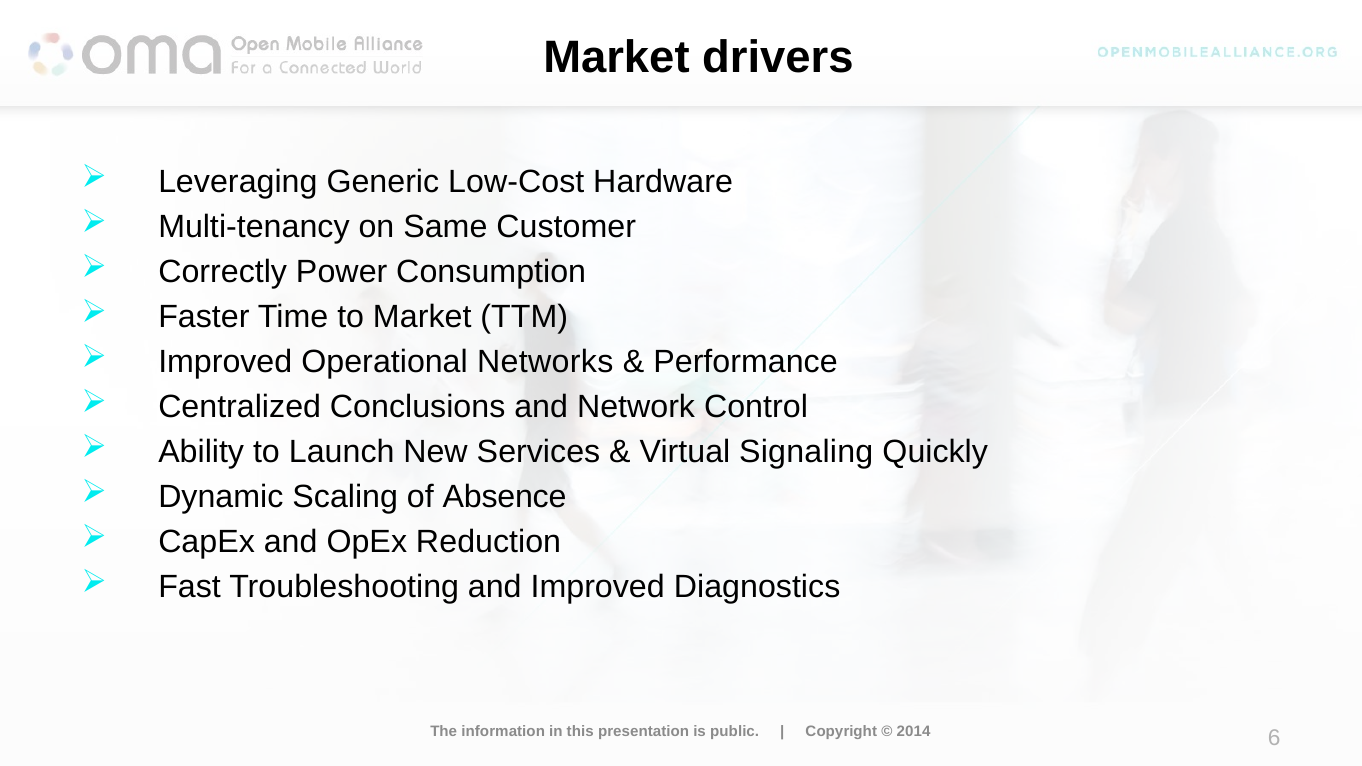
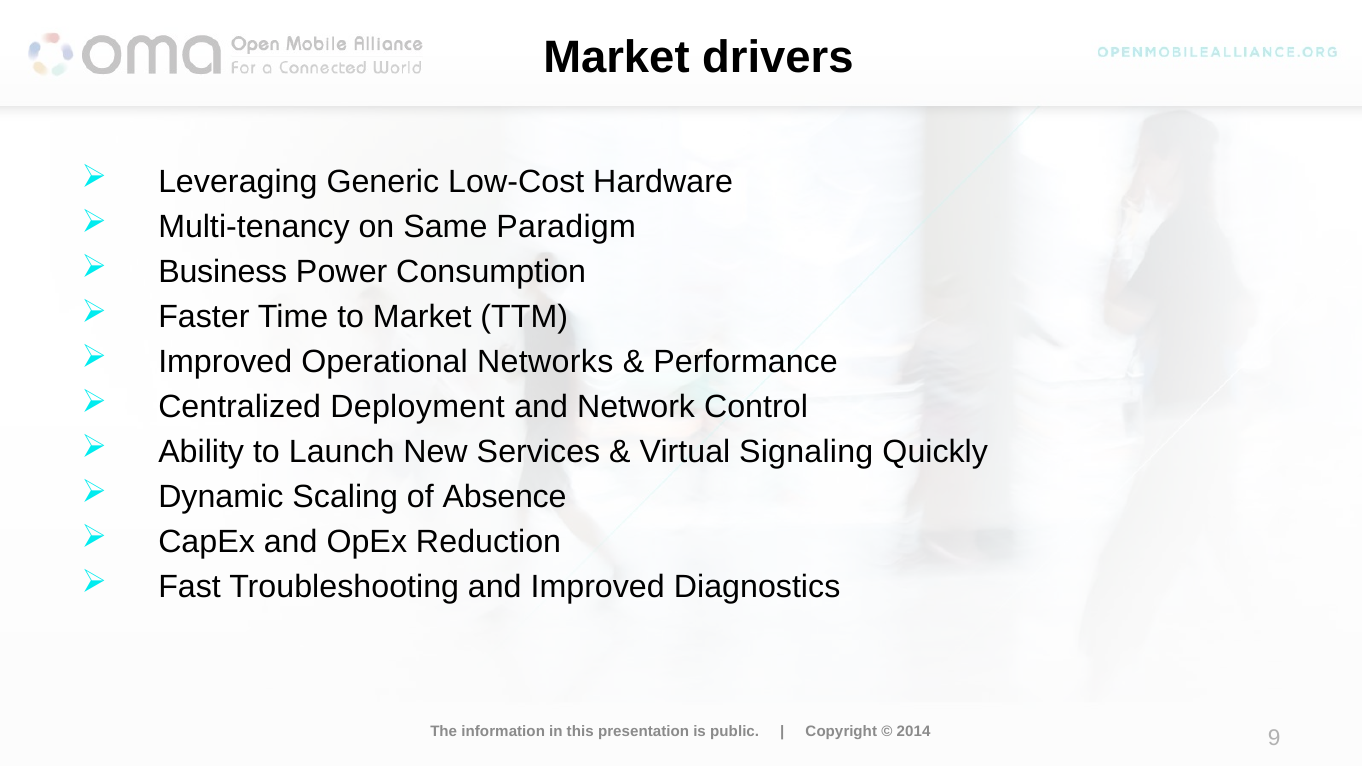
Customer: Customer -> Paradigm
Correctly: Correctly -> Business
Conclusions: Conclusions -> Deployment
6: 6 -> 9
